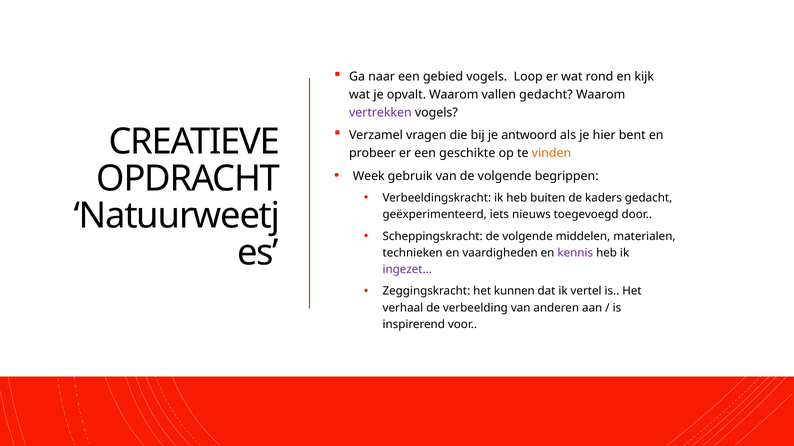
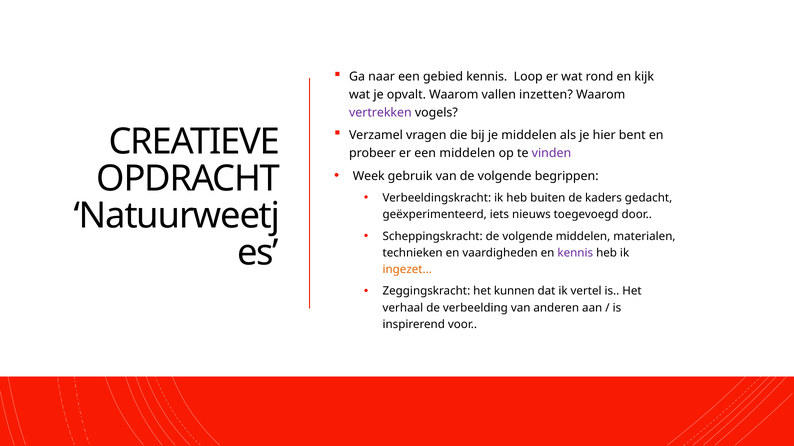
gebied vogels: vogels -> kennis
vallen gedacht: gedacht -> inzetten
je antwoord: antwoord -> middelen
een geschikte: geschikte -> middelen
vinden colour: orange -> purple
ingezet colour: purple -> orange
